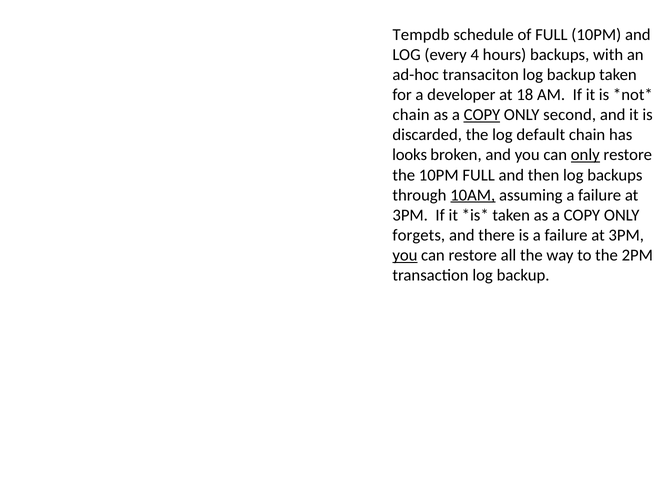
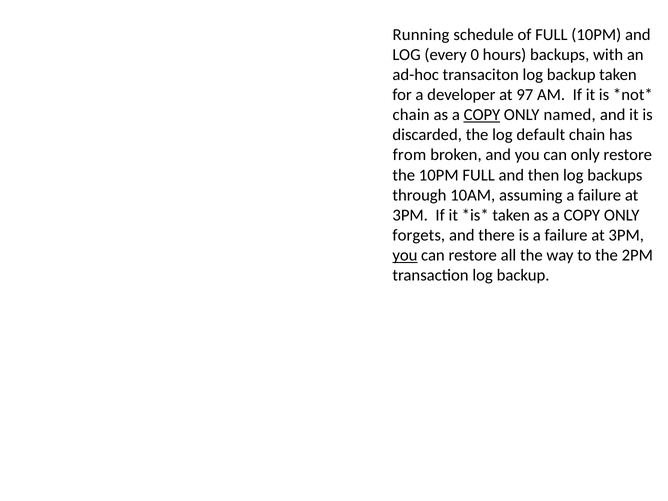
Tempdb: Tempdb -> Running
4: 4 -> 0
18: 18 -> 97
second: second -> named
looks: looks -> from
only at (585, 155) underline: present -> none
10AM underline: present -> none
